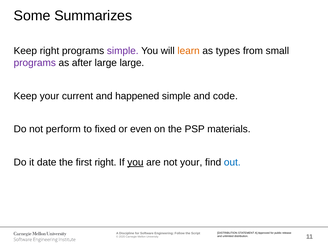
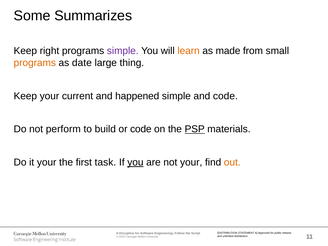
types: types -> made
programs at (35, 63) colour: purple -> orange
after: after -> date
large large: large -> thing
fixed: fixed -> build
or even: even -> code
PSP underline: none -> present
it date: date -> your
first right: right -> task
out colour: blue -> orange
